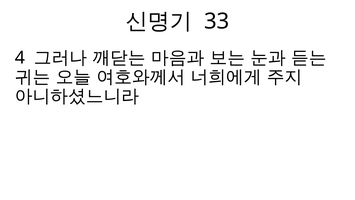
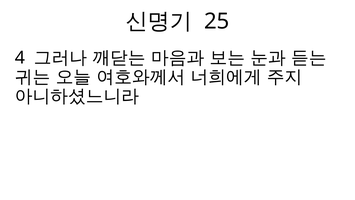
33: 33 -> 25
